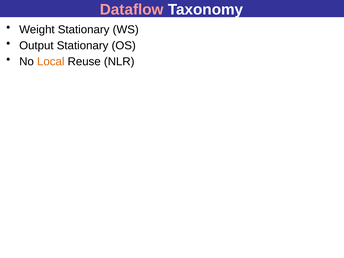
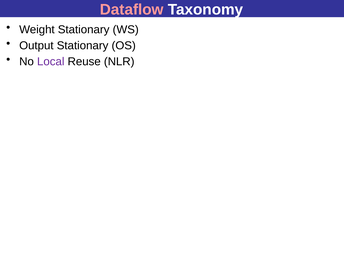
Local colour: orange -> purple
